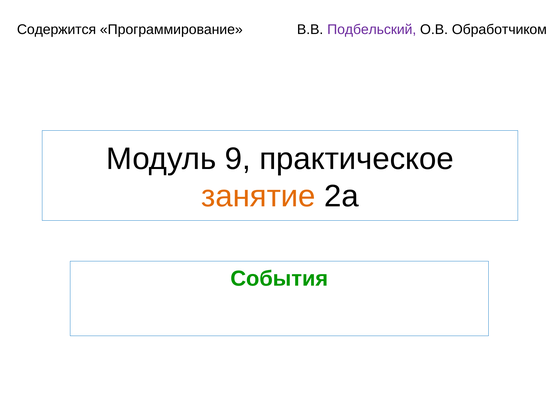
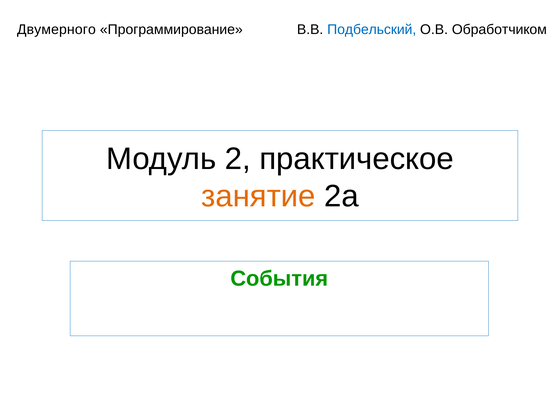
Содержится: Содержится -> Двумерного
Подбельский colour: purple -> blue
9: 9 -> 2
